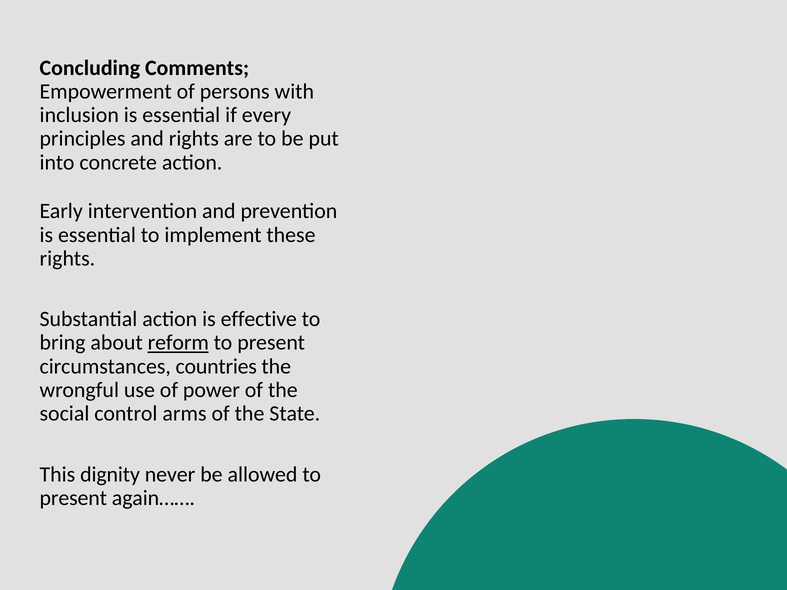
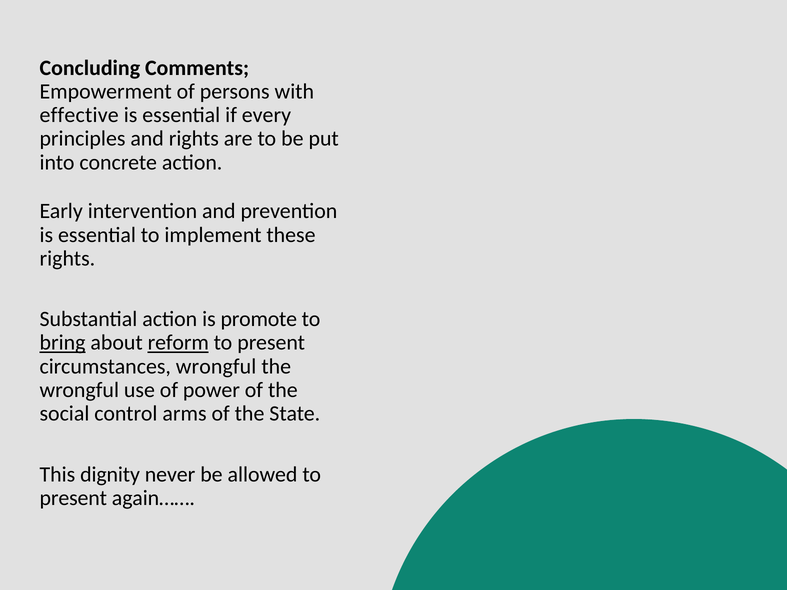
inclusion: inclusion -> effective
effective: effective -> promote
bring underline: none -> present
circumstances countries: countries -> wrongful
